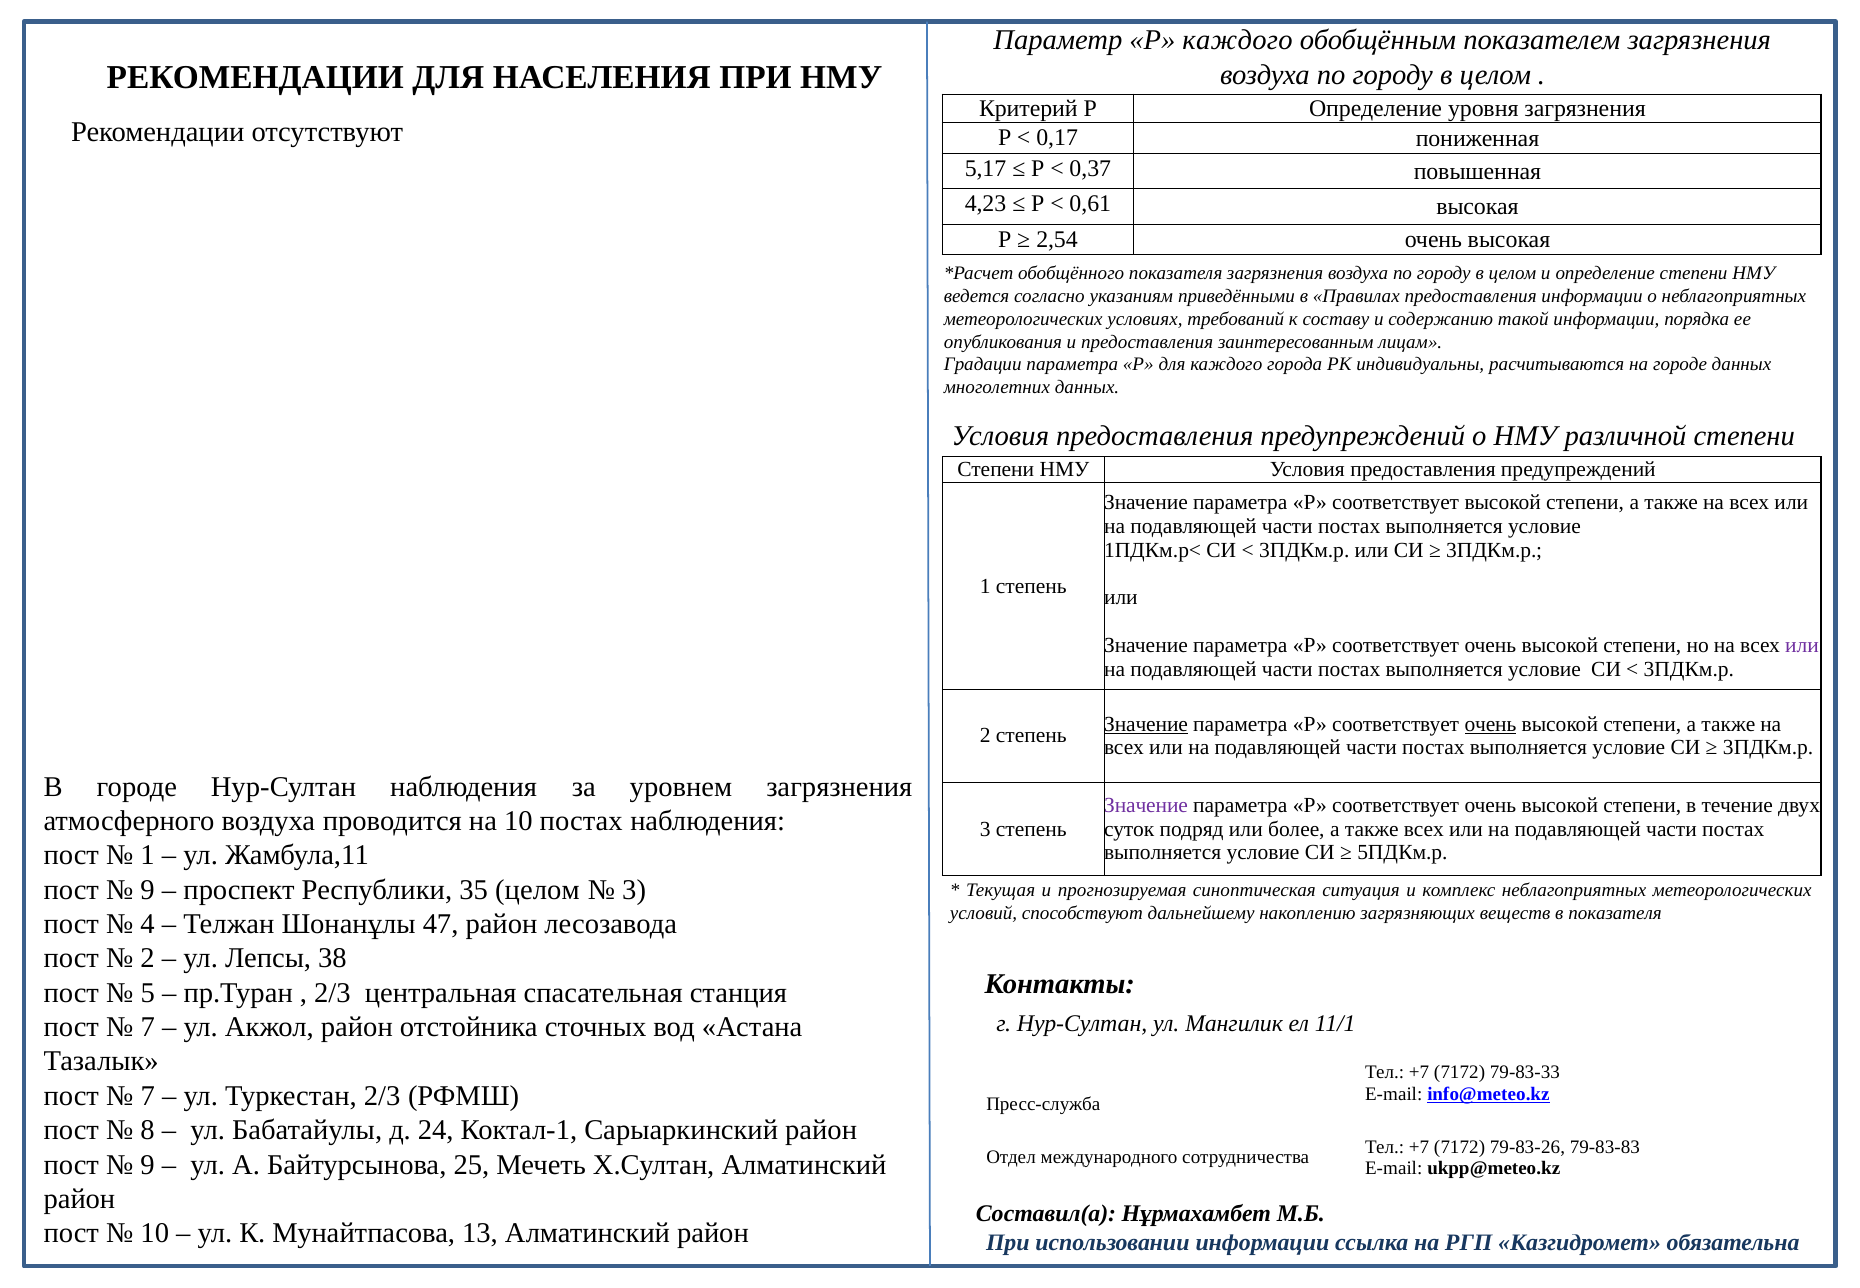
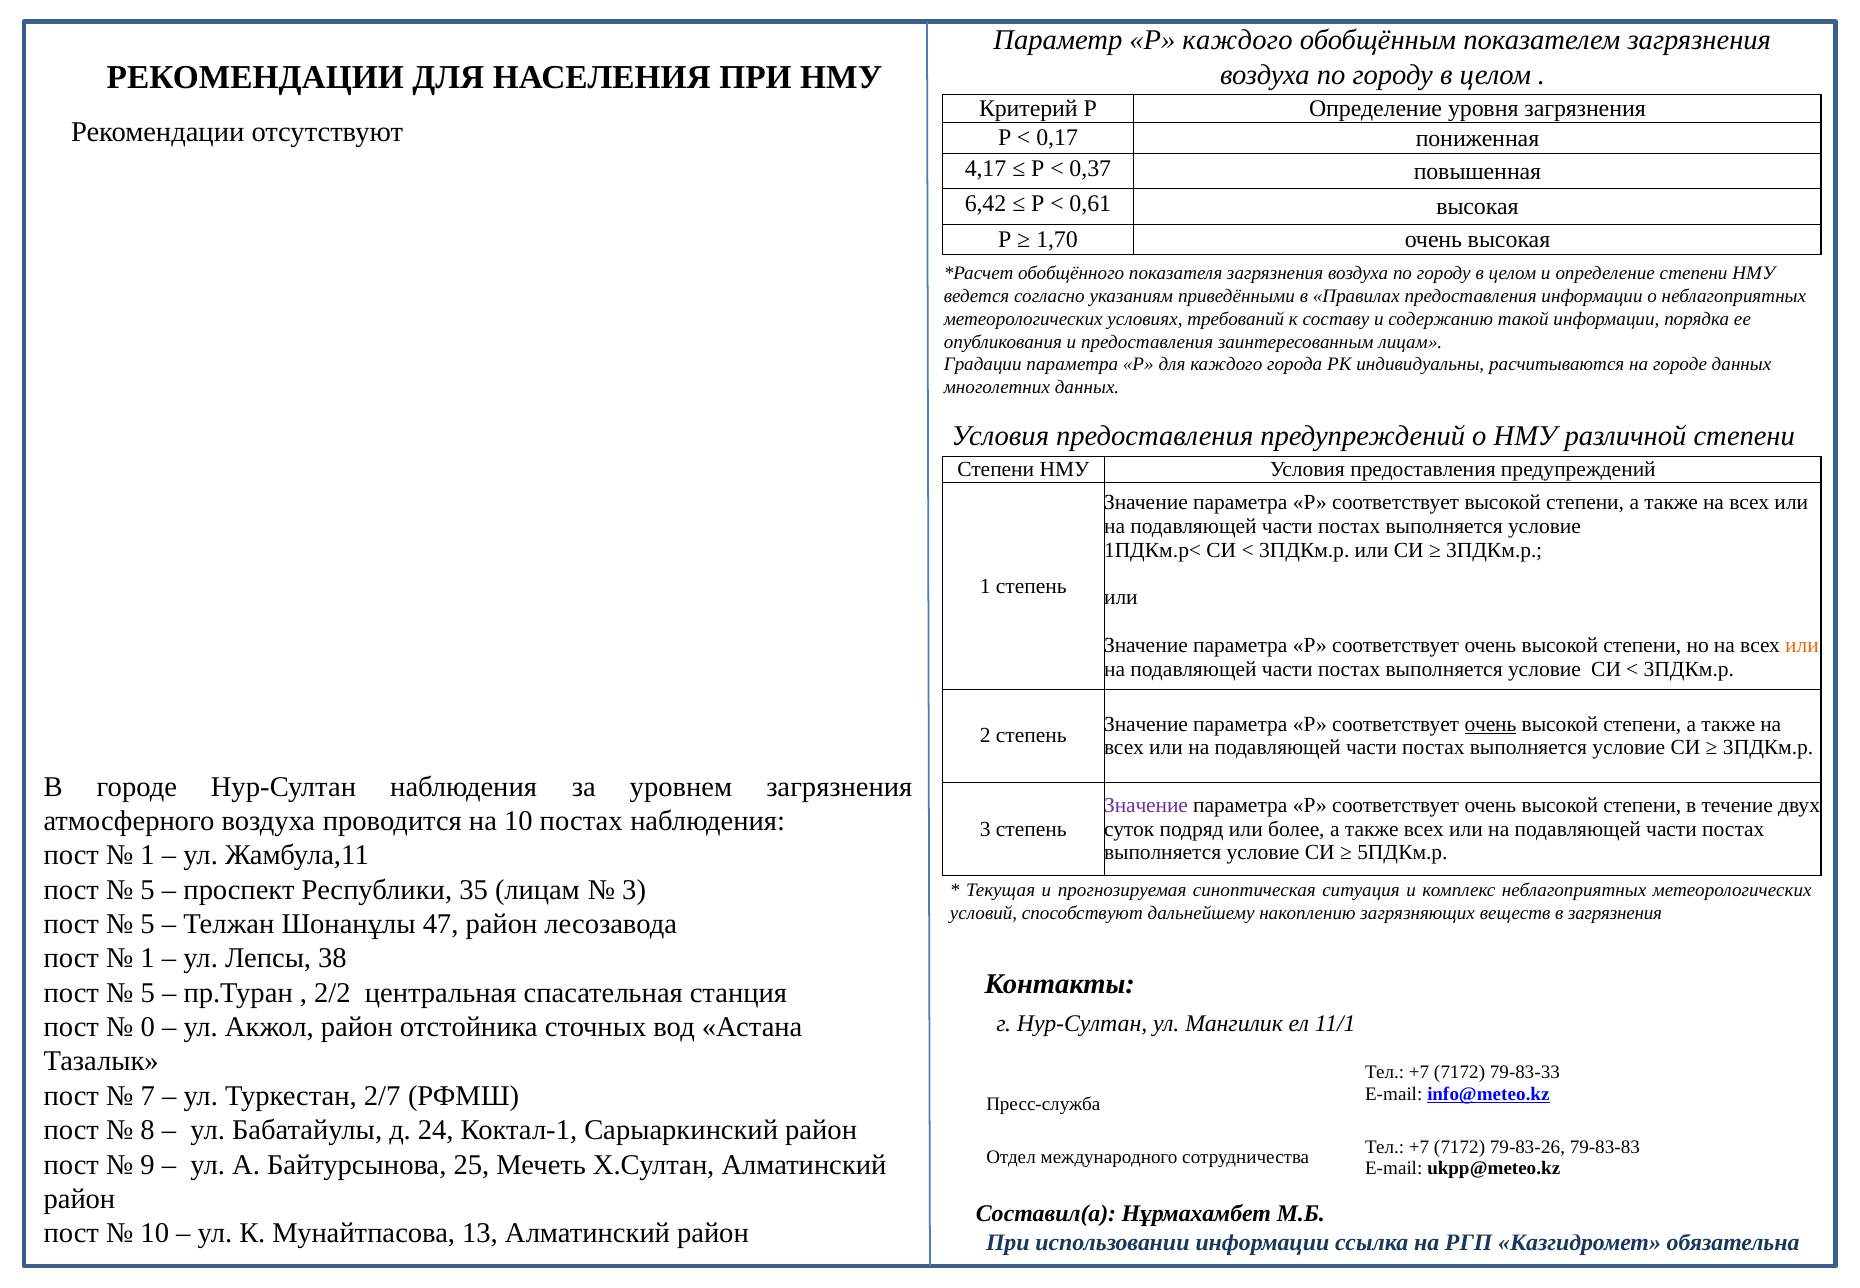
5,17: 5,17 -> 4,17
4,23: 4,23 -> 6,42
2,54: 2,54 -> 1,70
или at (1802, 645) colour: purple -> orange
Значение at (1146, 724) underline: present -> none
9 at (148, 890): 9 -> 5
35 целом: целом -> лицам
в показателя: показателя -> загрязнения
4 at (148, 924): 4 -> 5
2 at (148, 958): 2 -> 1
2/3 at (332, 993): 2/3 -> 2/2
7 at (148, 1027): 7 -> 0
Туркестан 2/3: 2/3 -> 2/7
